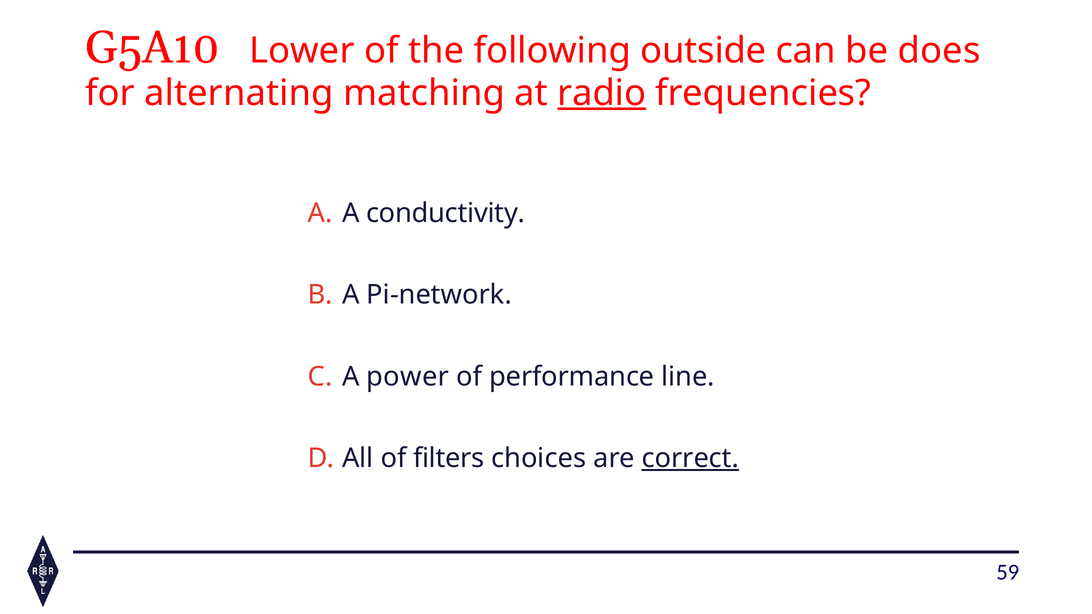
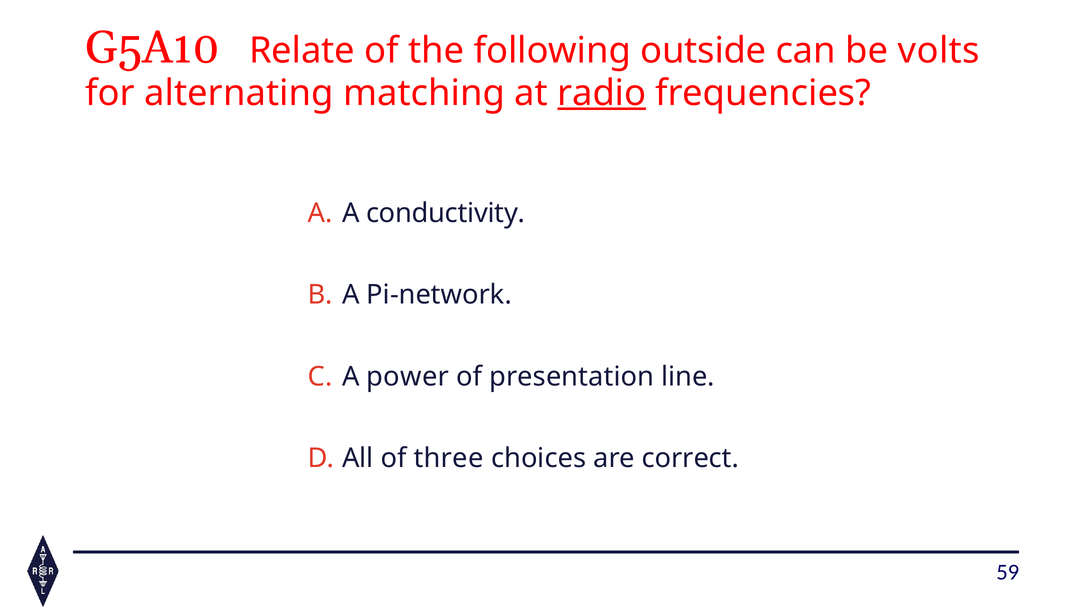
Lower: Lower -> Relate
does: does -> volts
performance: performance -> presentation
filters: filters -> three
correct underline: present -> none
